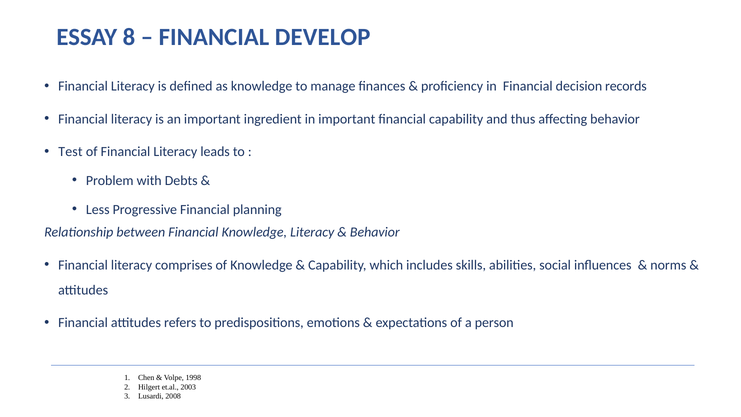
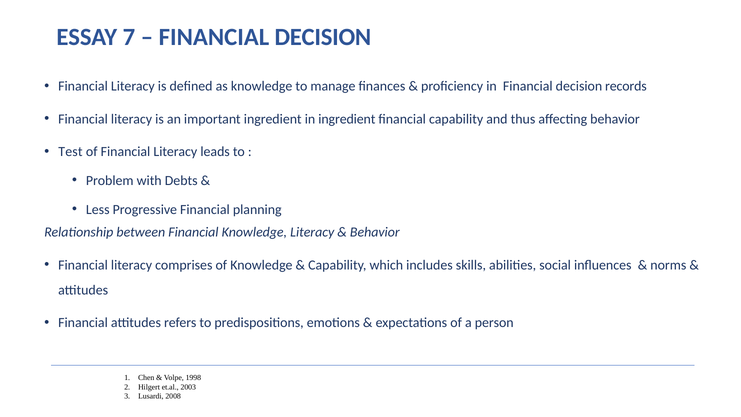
8: 8 -> 7
DEVELOP at (323, 37): DEVELOP -> DECISION
in important: important -> ingredient
